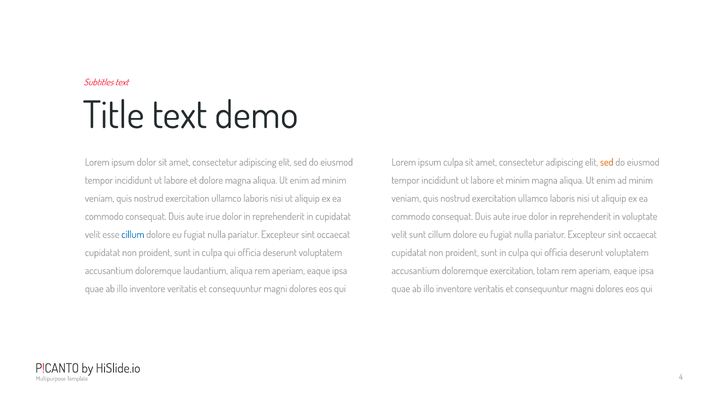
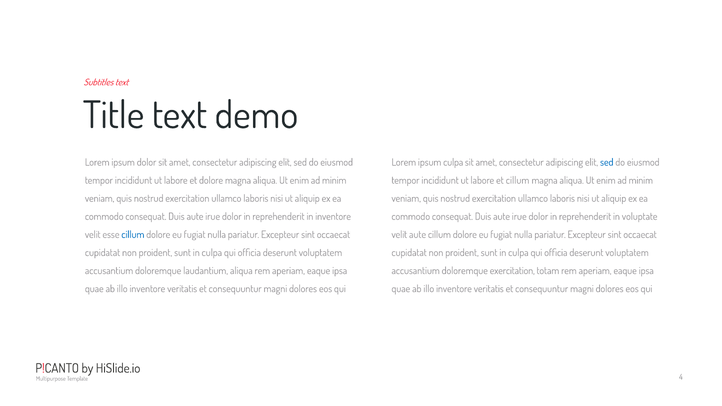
sed at (607, 162) colour: orange -> blue
et minim: minim -> cillum
in cupidatat: cupidatat -> inventore
velit sunt: sunt -> aute
